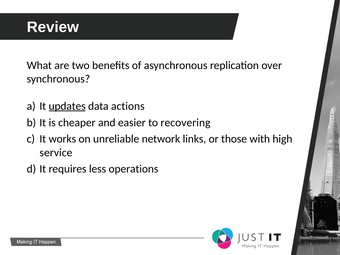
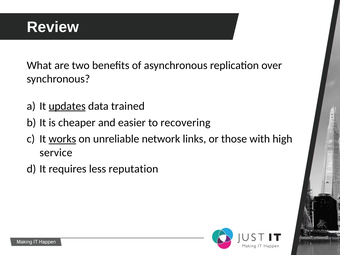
actions: actions -> trained
works underline: none -> present
operations: operations -> reputation
